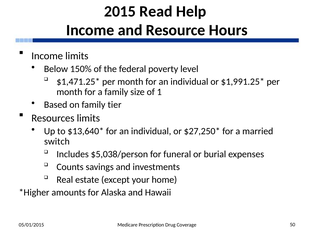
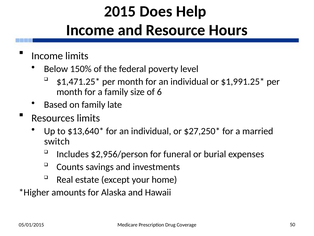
Read: Read -> Does
1: 1 -> 6
tier: tier -> late
$5,038/person: $5,038/person -> $2,956/person
